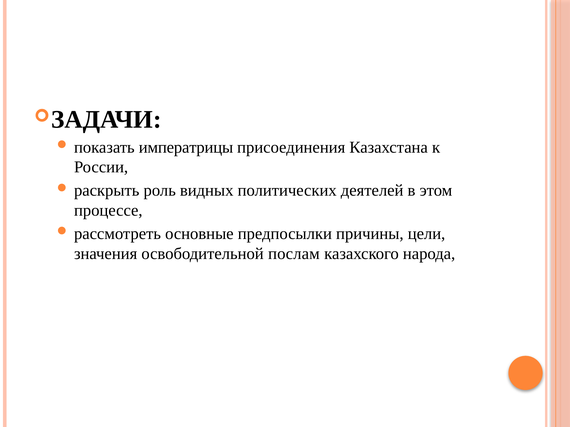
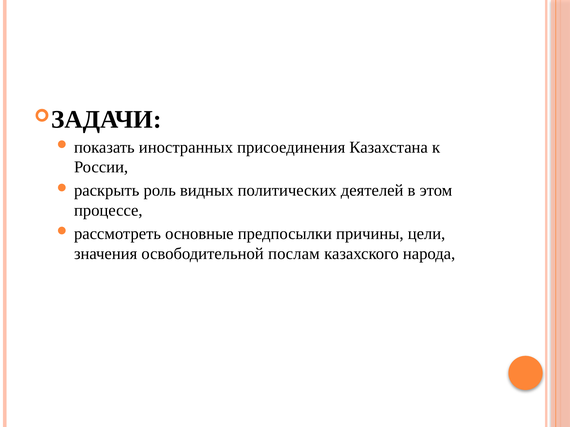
императрицы: императрицы -> иностранных
